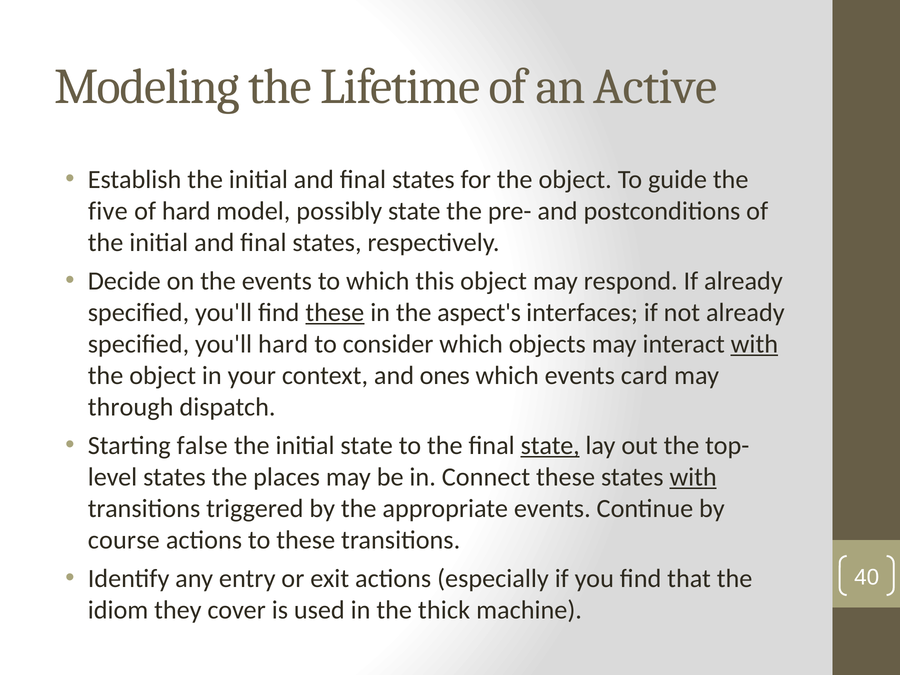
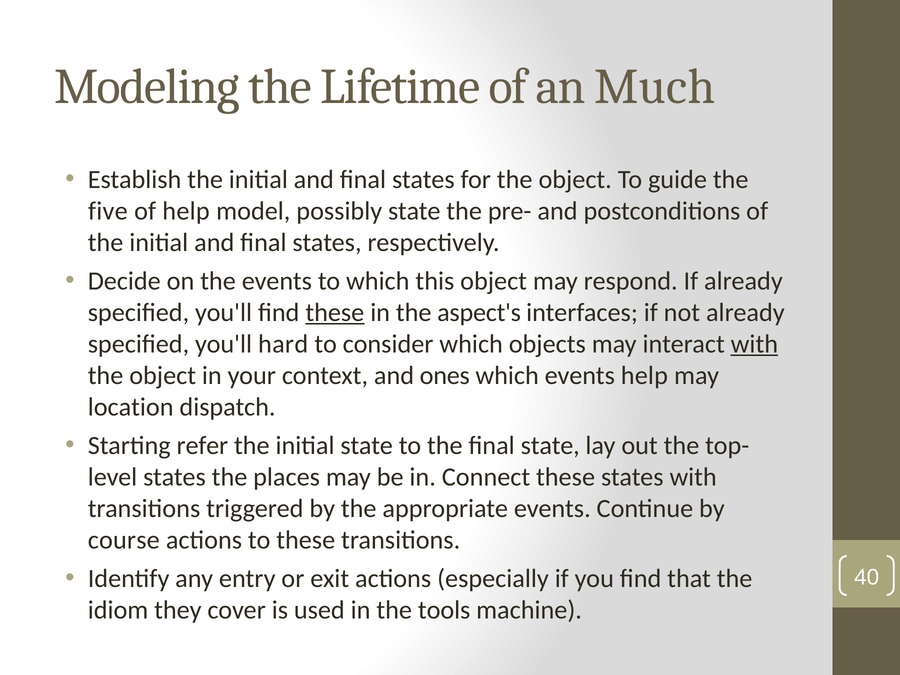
Active: Active -> Much
of hard: hard -> help
events card: card -> help
through: through -> location
false: false -> refer
state at (550, 446) underline: present -> none
with at (693, 477) underline: present -> none
thick: thick -> tools
